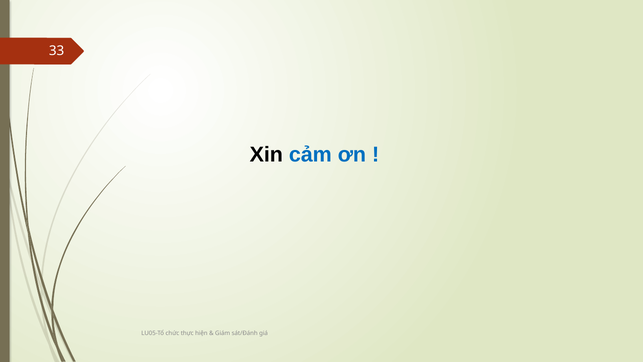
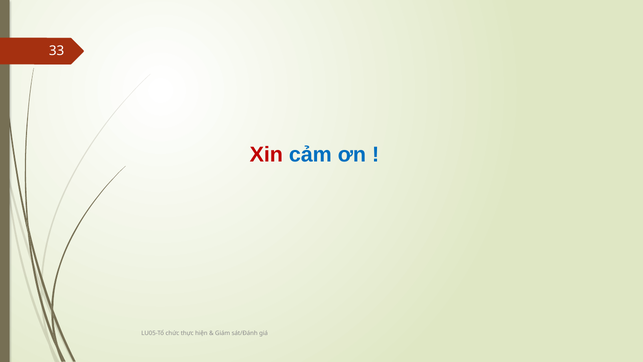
Xin colour: black -> red
